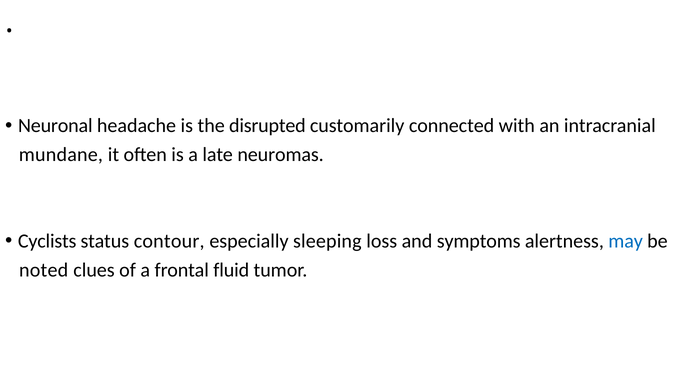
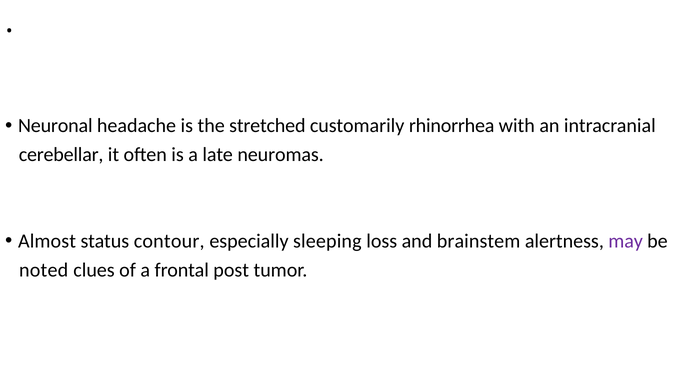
disrupted: disrupted -> stretched
connected: connected -> rhinorrhea
mundane: mundane -> cerebellar
Cyclists: Cyclists -> Almost
symptoms: symptoms -> brainstem
may colour: blue -> purple
fluid: fluid -> post
